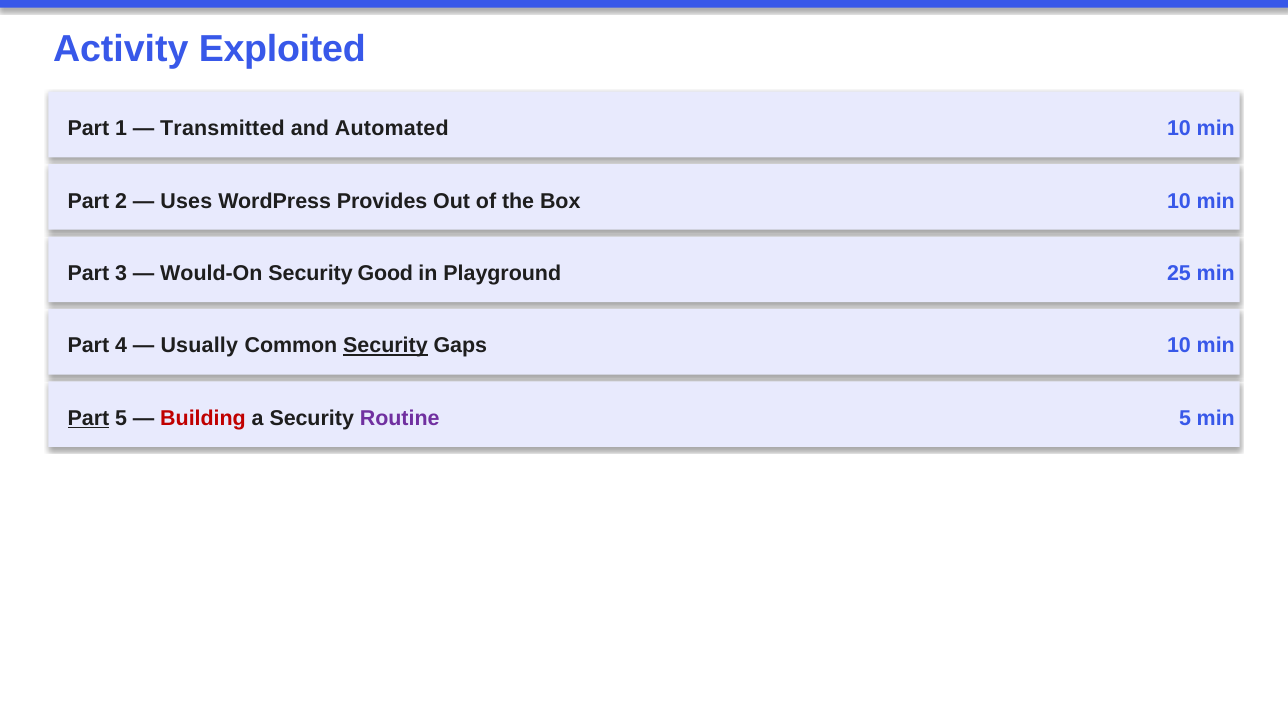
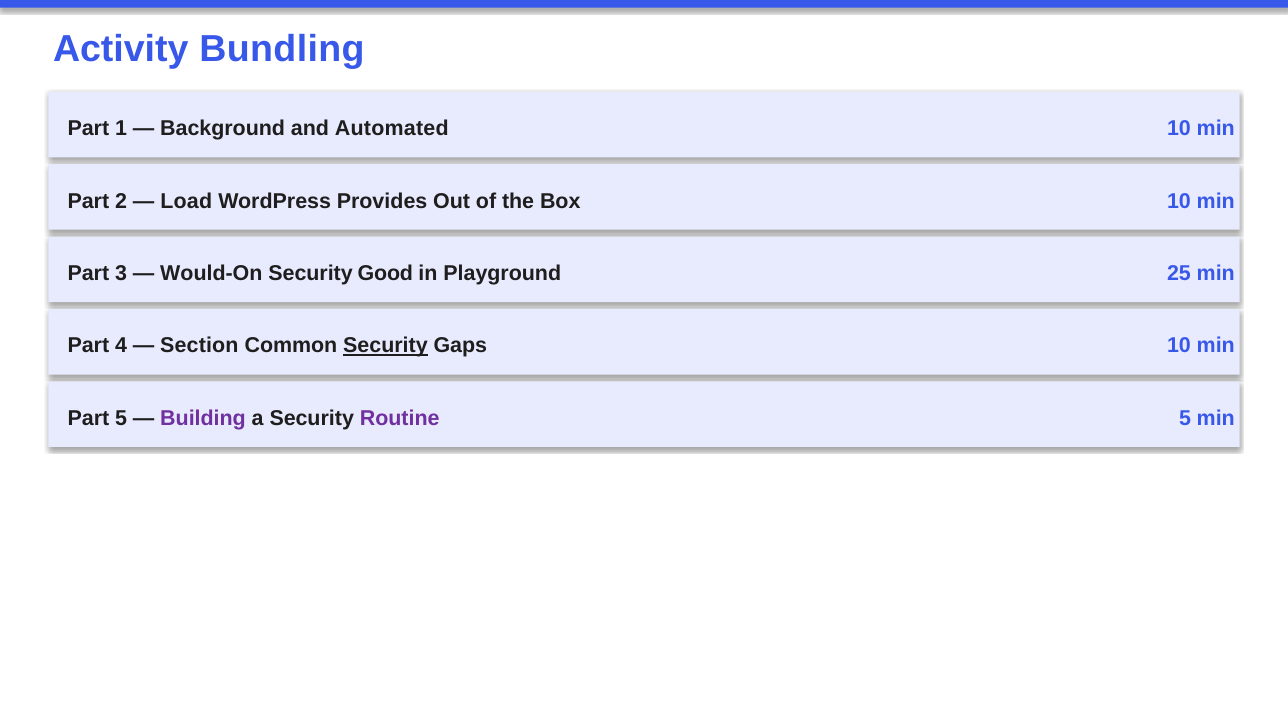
Exploited: Exploited -> Bundling
Transmitted: Transmitted -> Background
Uses: Uses -> Load
Usually: Usually -> Section
Part at (88, 418) underline: present -> none
Building colour: red -> purple
